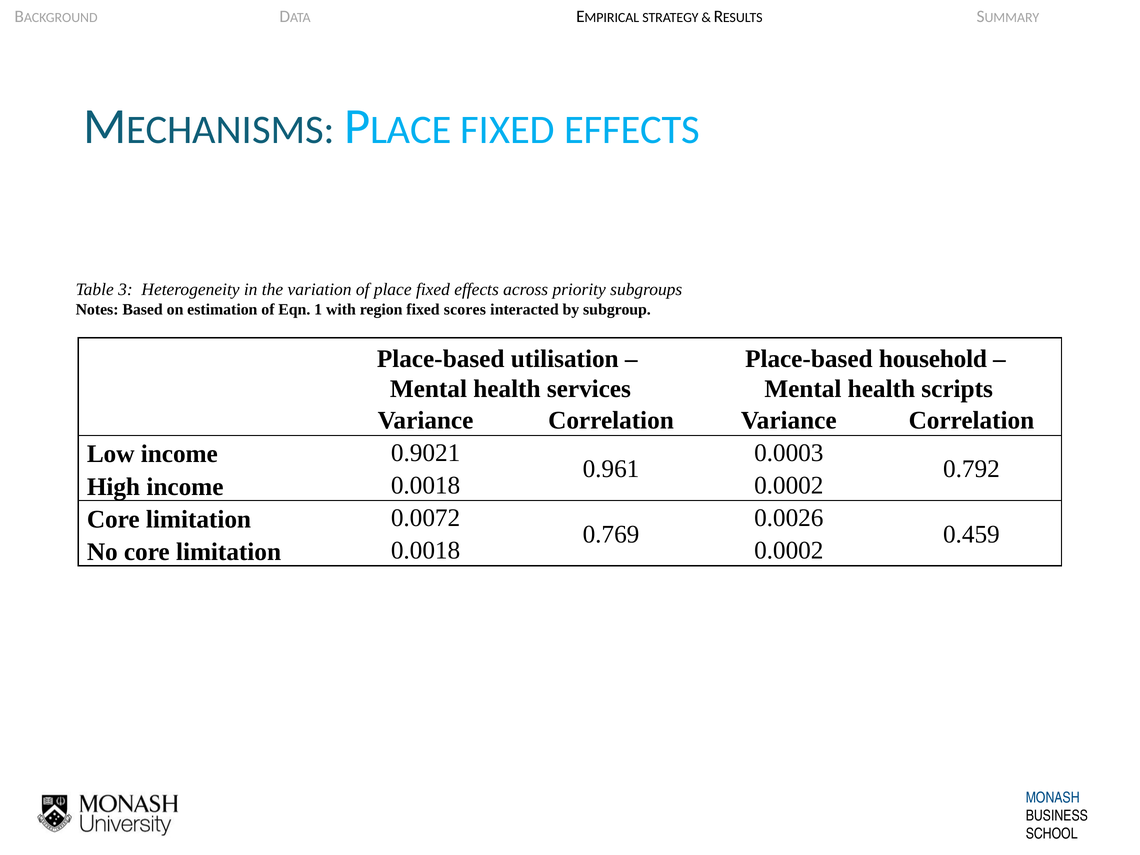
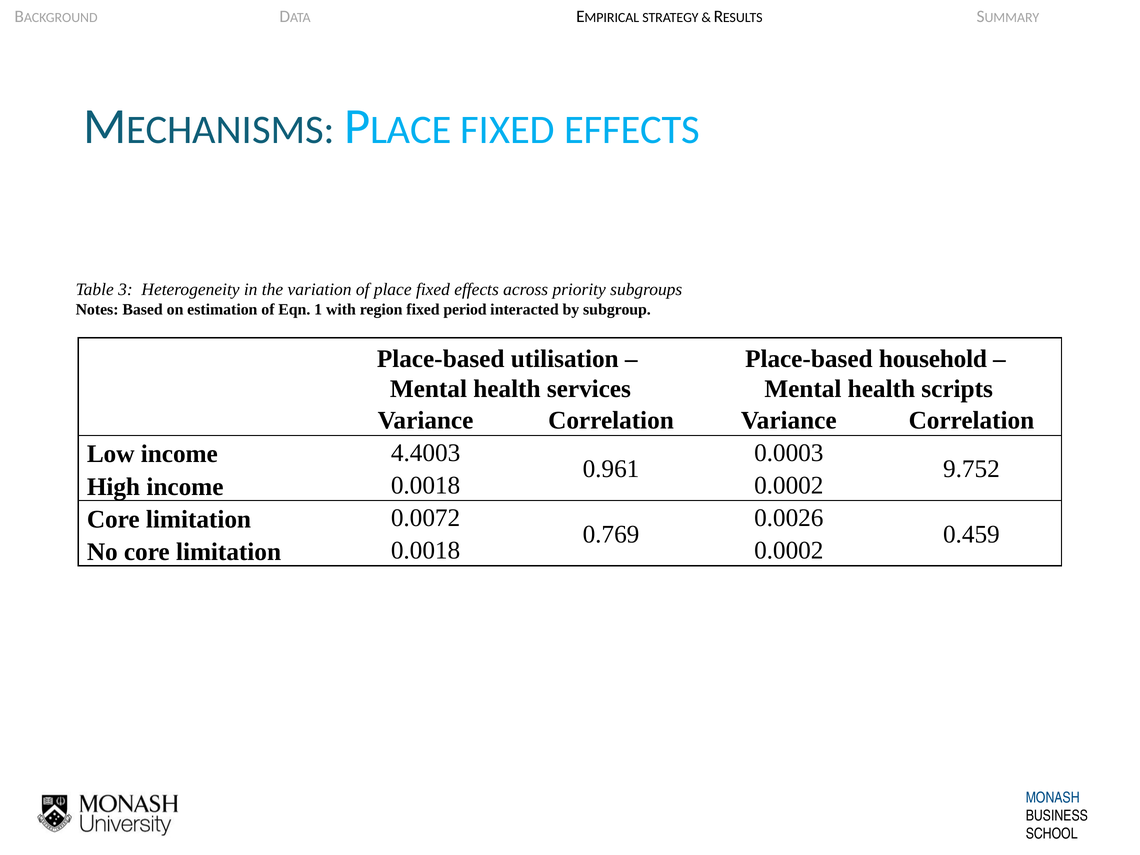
scores: scores -> period
0.9021: 0.9021 -> 4.4003
0.792: 0.792 -> 9.752
